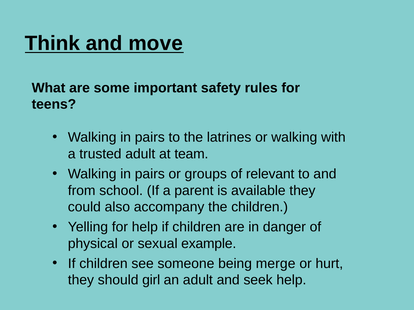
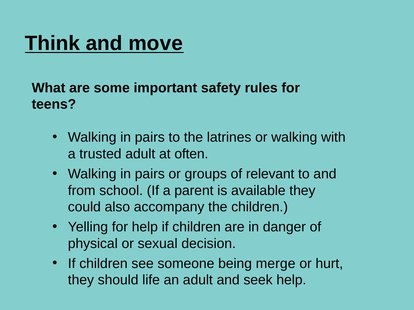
team: team -> often
example: example -> decision
girl: girl -> life
